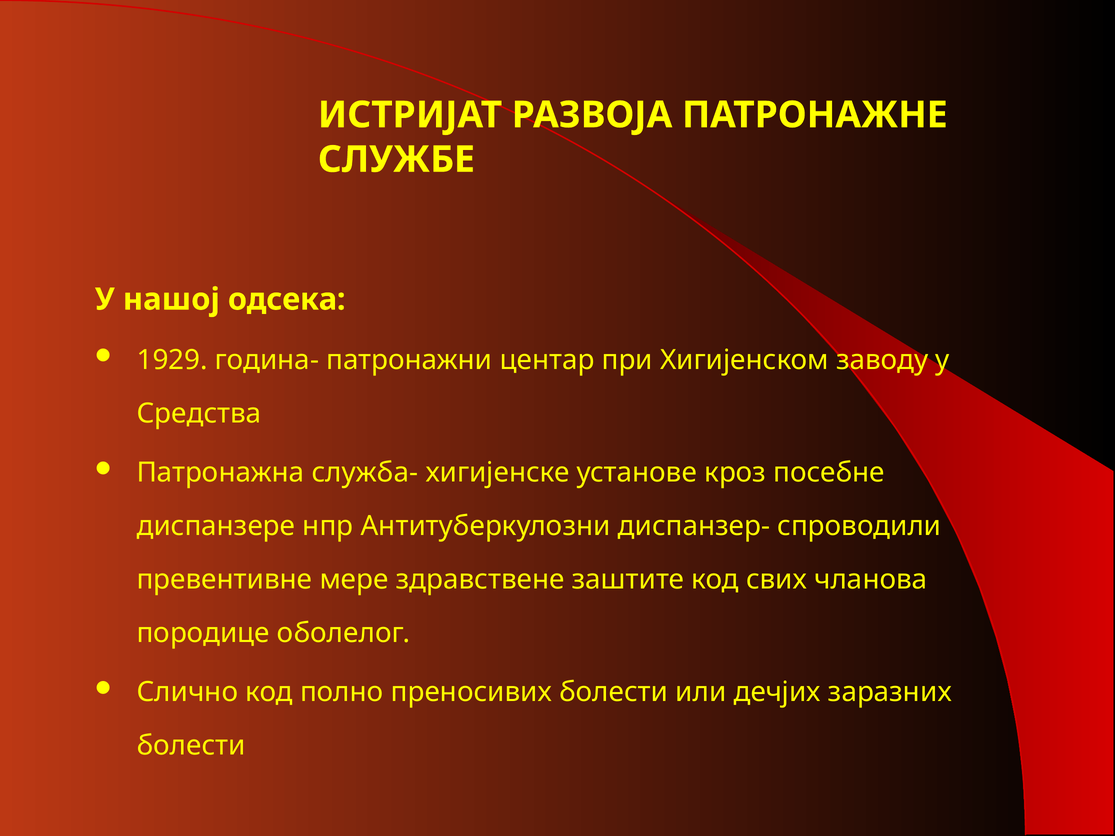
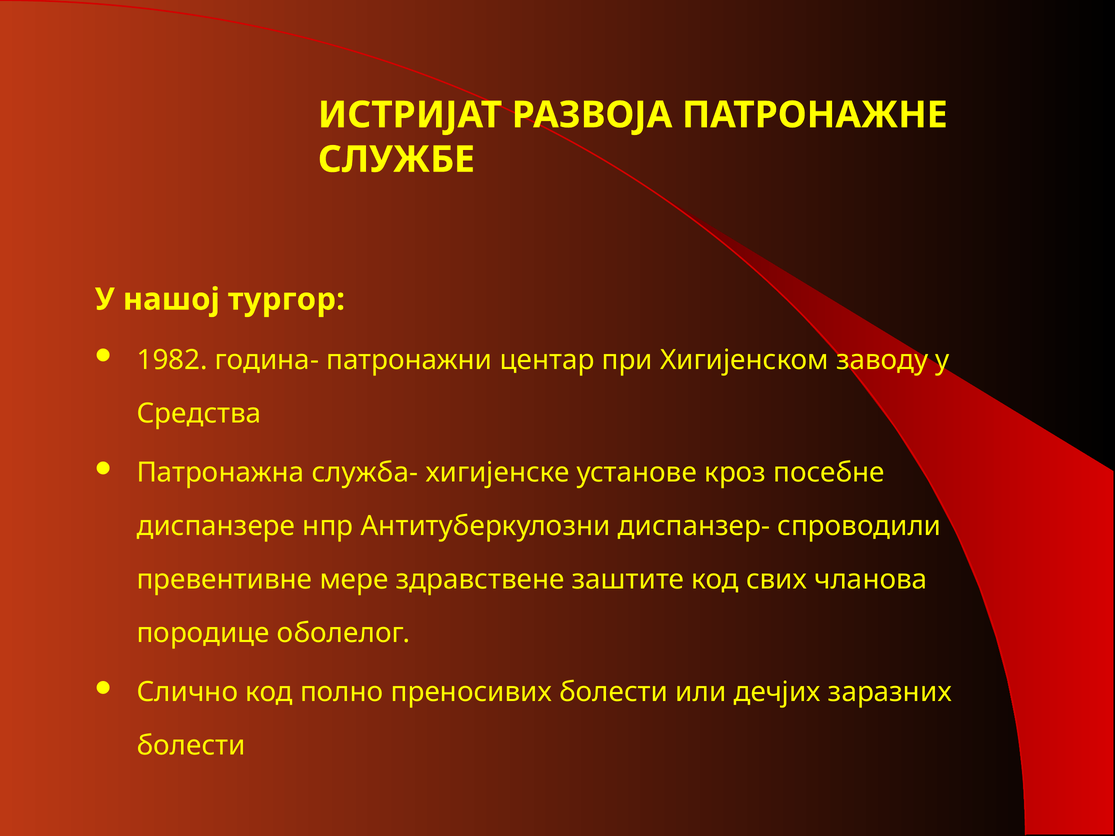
одсека: одсека -> тургор
1929: 1929 -> 1982
